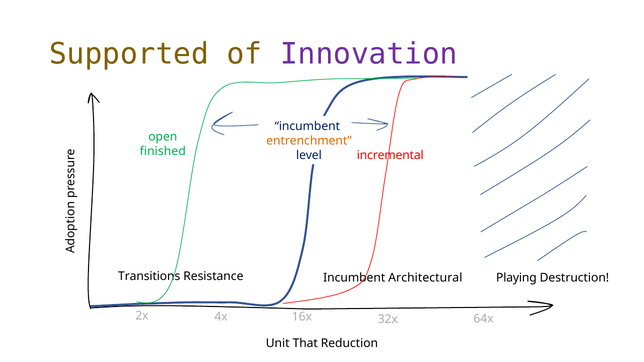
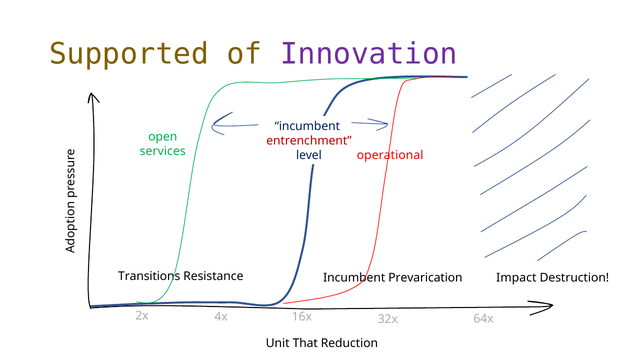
entrenchment colour: orange -> red
finished: finished -> services
incremental: incremental -> operational
Playing: Playing -> Impact
Architectural: Architectural -> Prevarication
